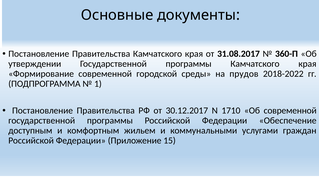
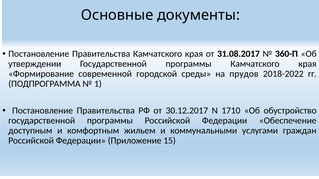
Об современной: современной -> обустройство
